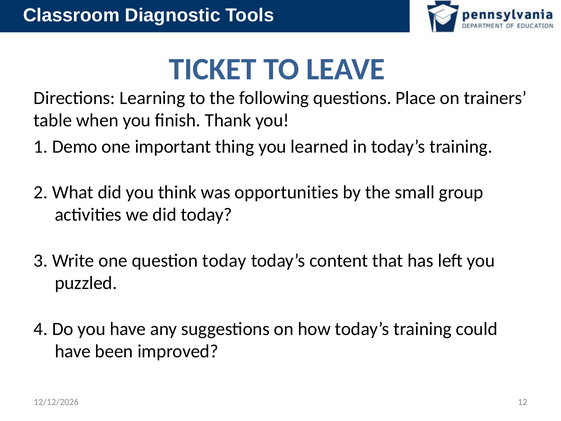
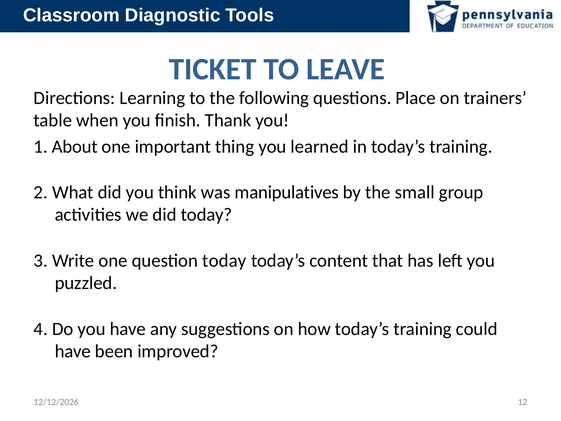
Demo: Demo -> About
opportunities: opportunities -> manipulatives
